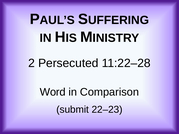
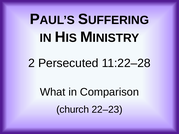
Word: Word -> What
submit: submit -> church
